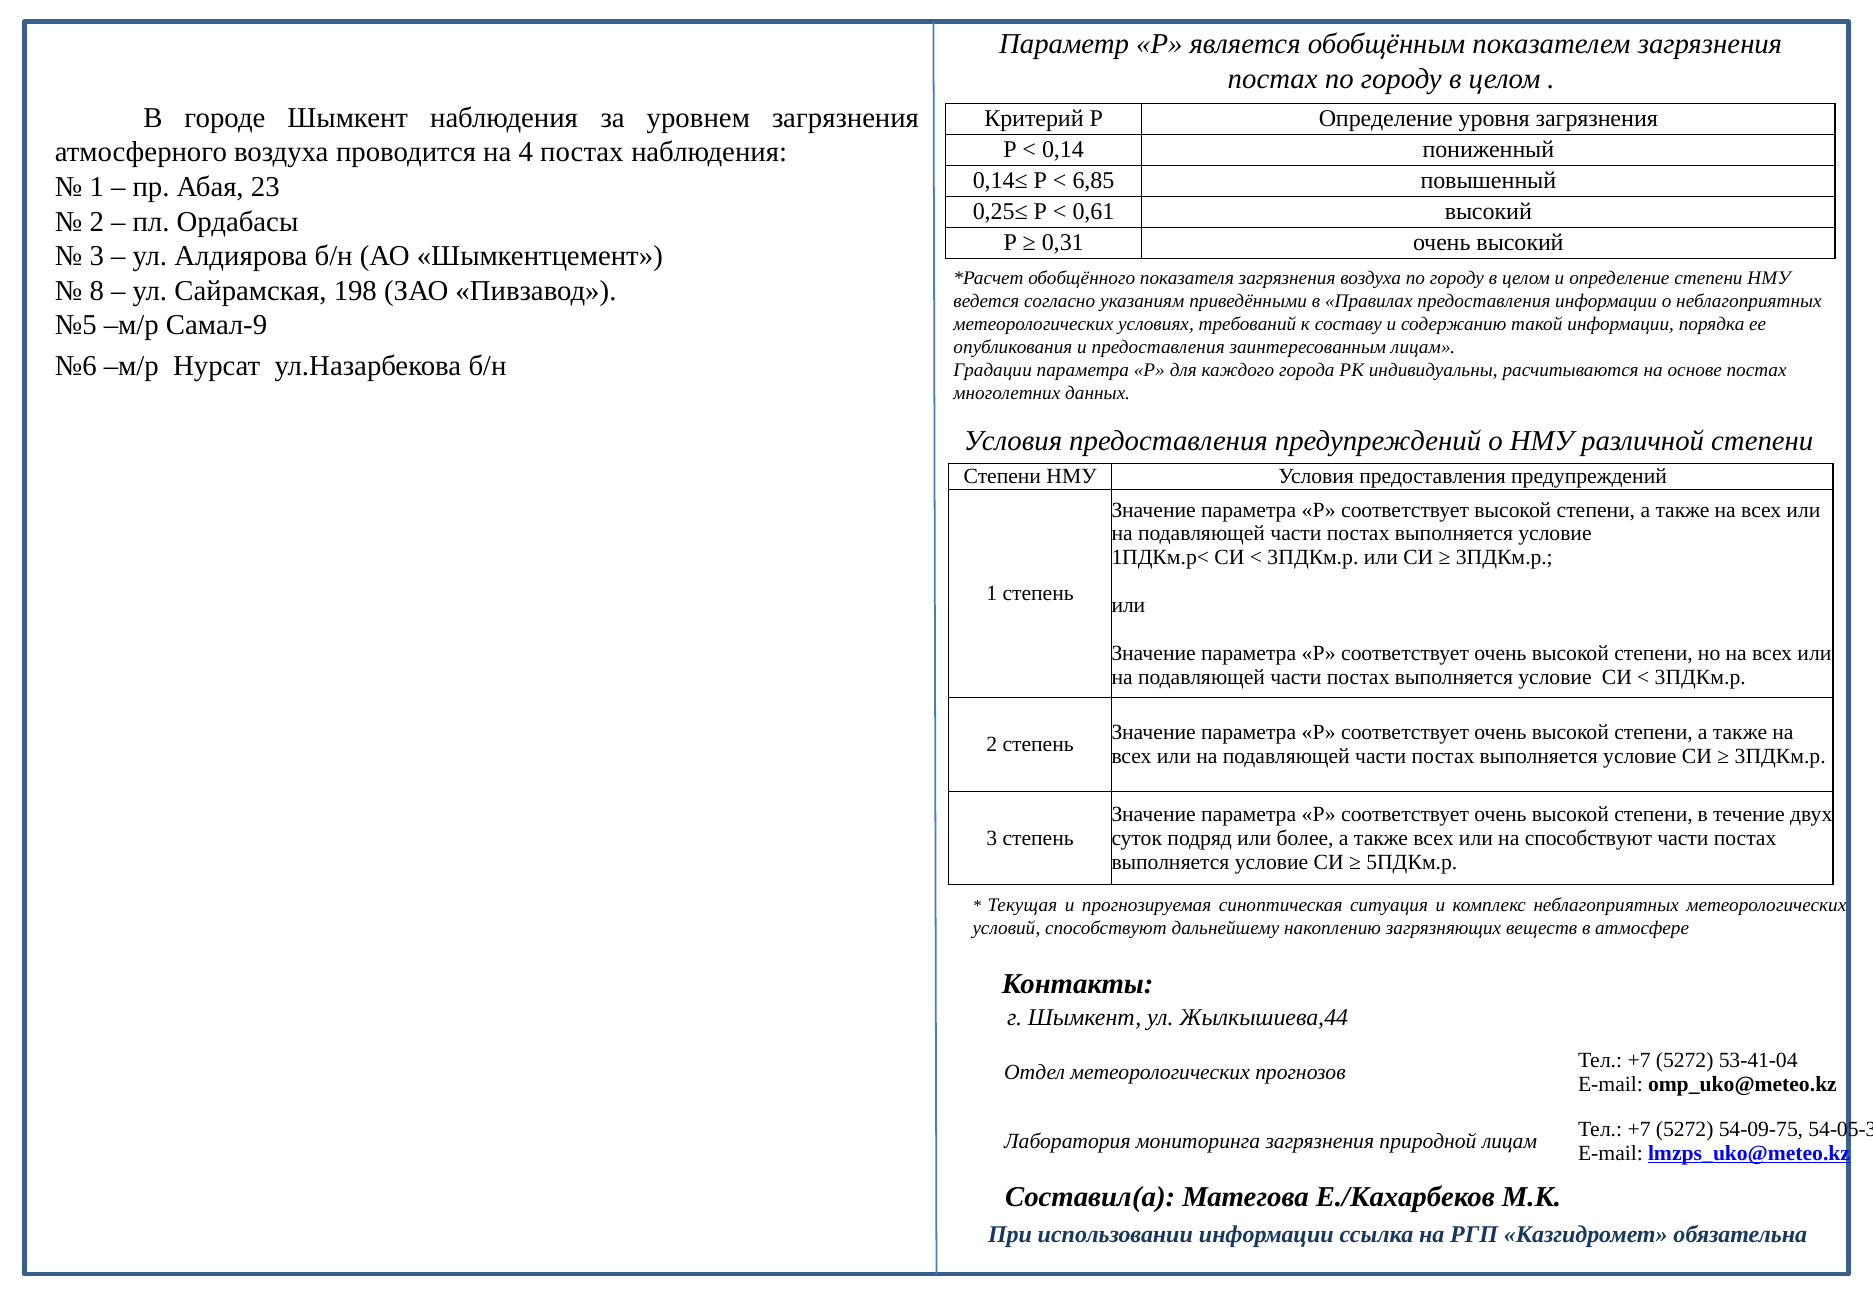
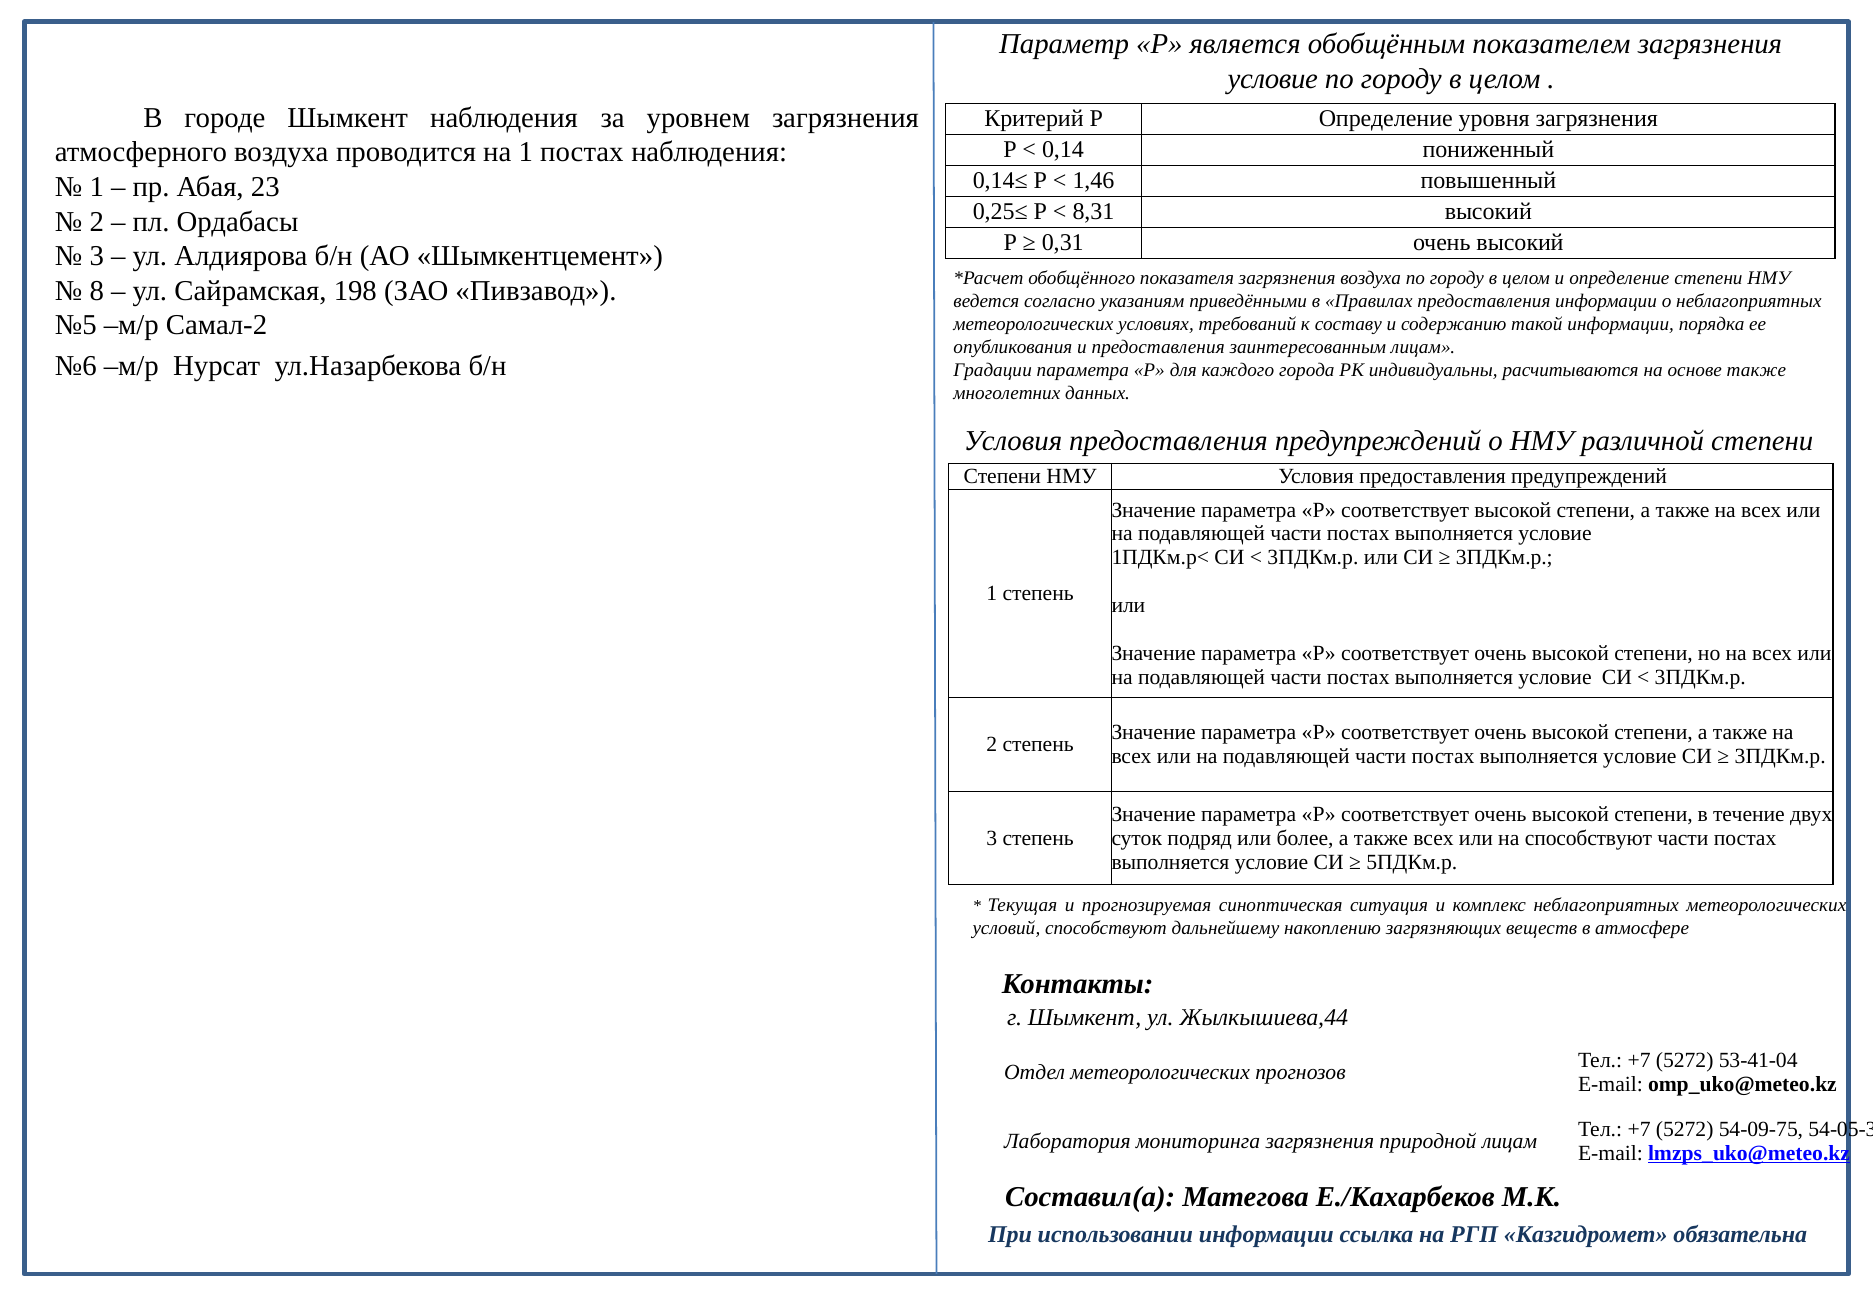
постах at (1273, 79): постах -> условие
на 4: 4 -> 1
6,85: 6,85 -> 1,46
0,61: 0,61 -> 8,31
Самал-9: Самал-9 -> Самал-2
основе постах: постах -> также
